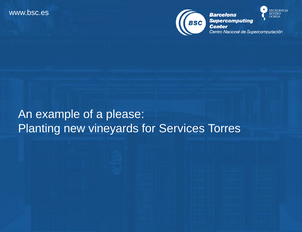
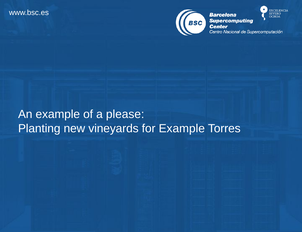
for Services: Services -> Example
